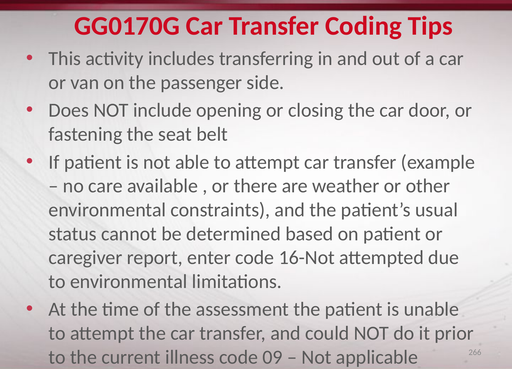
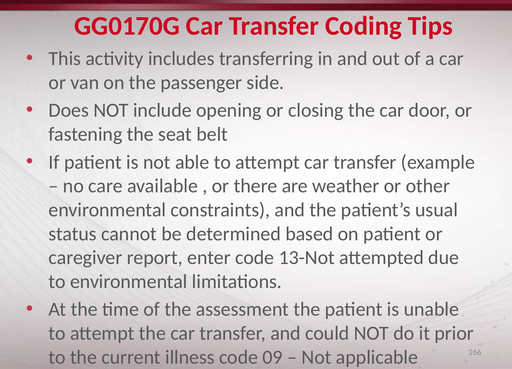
16-Not: 16-Not -> 13-Not
